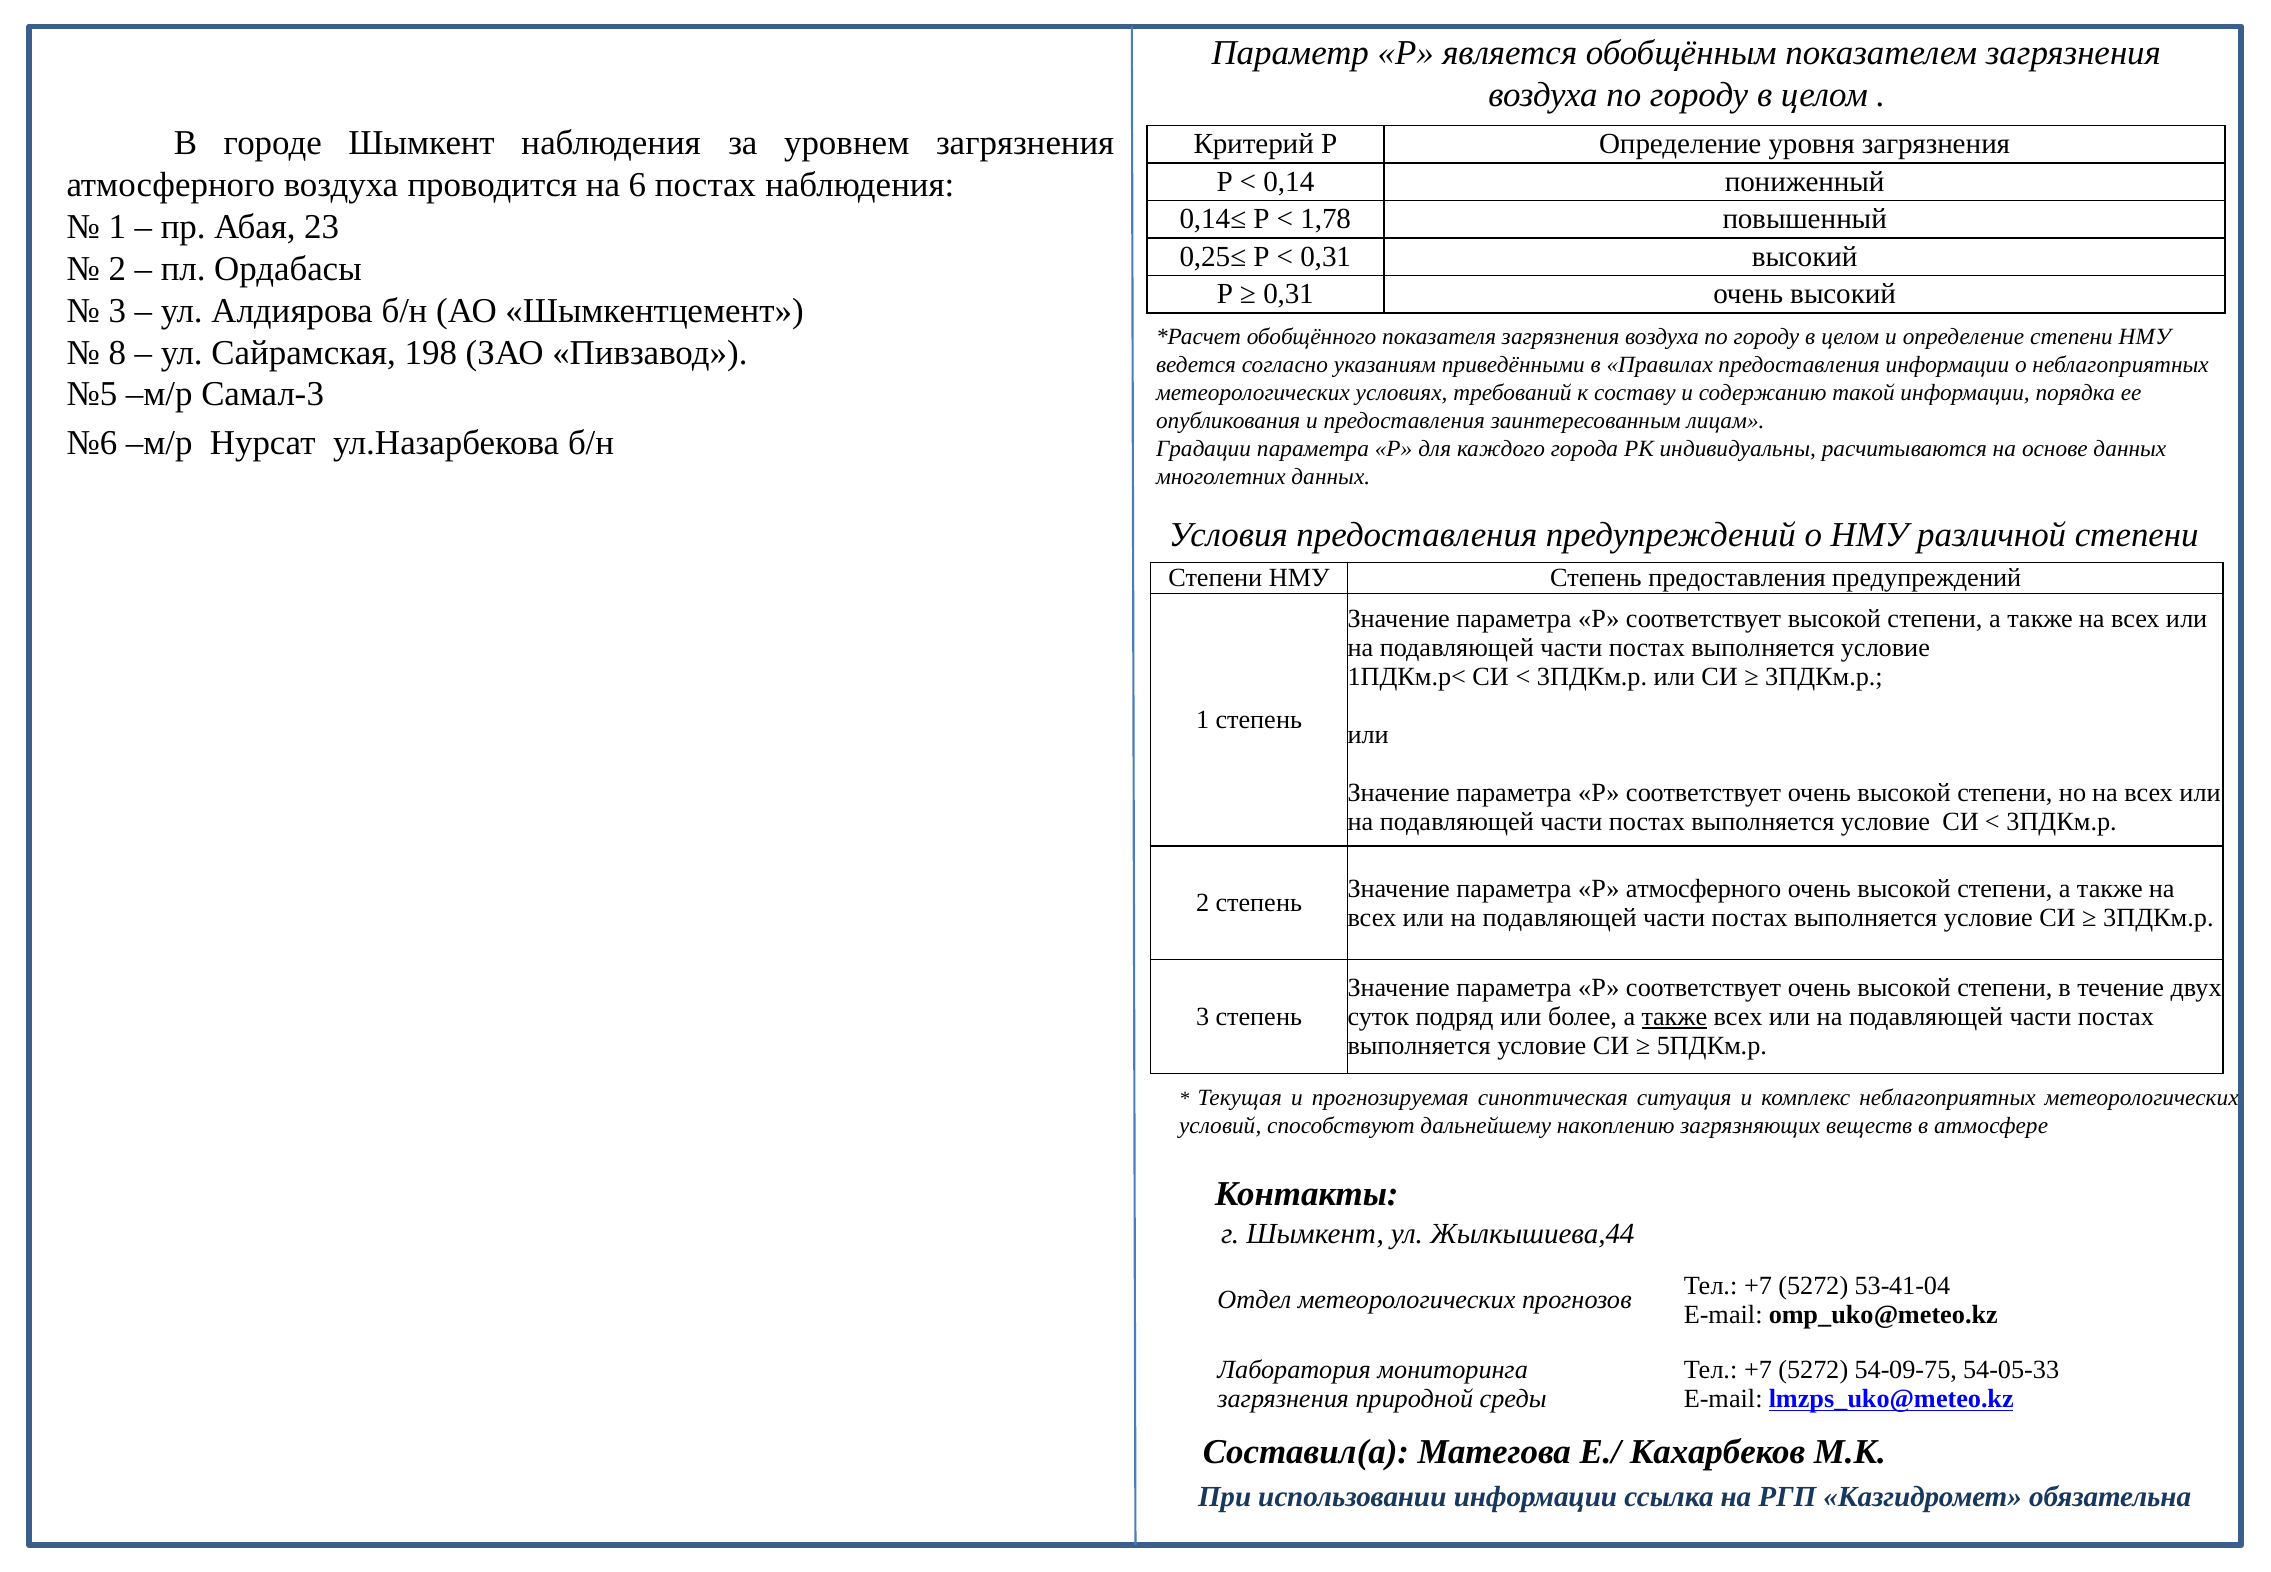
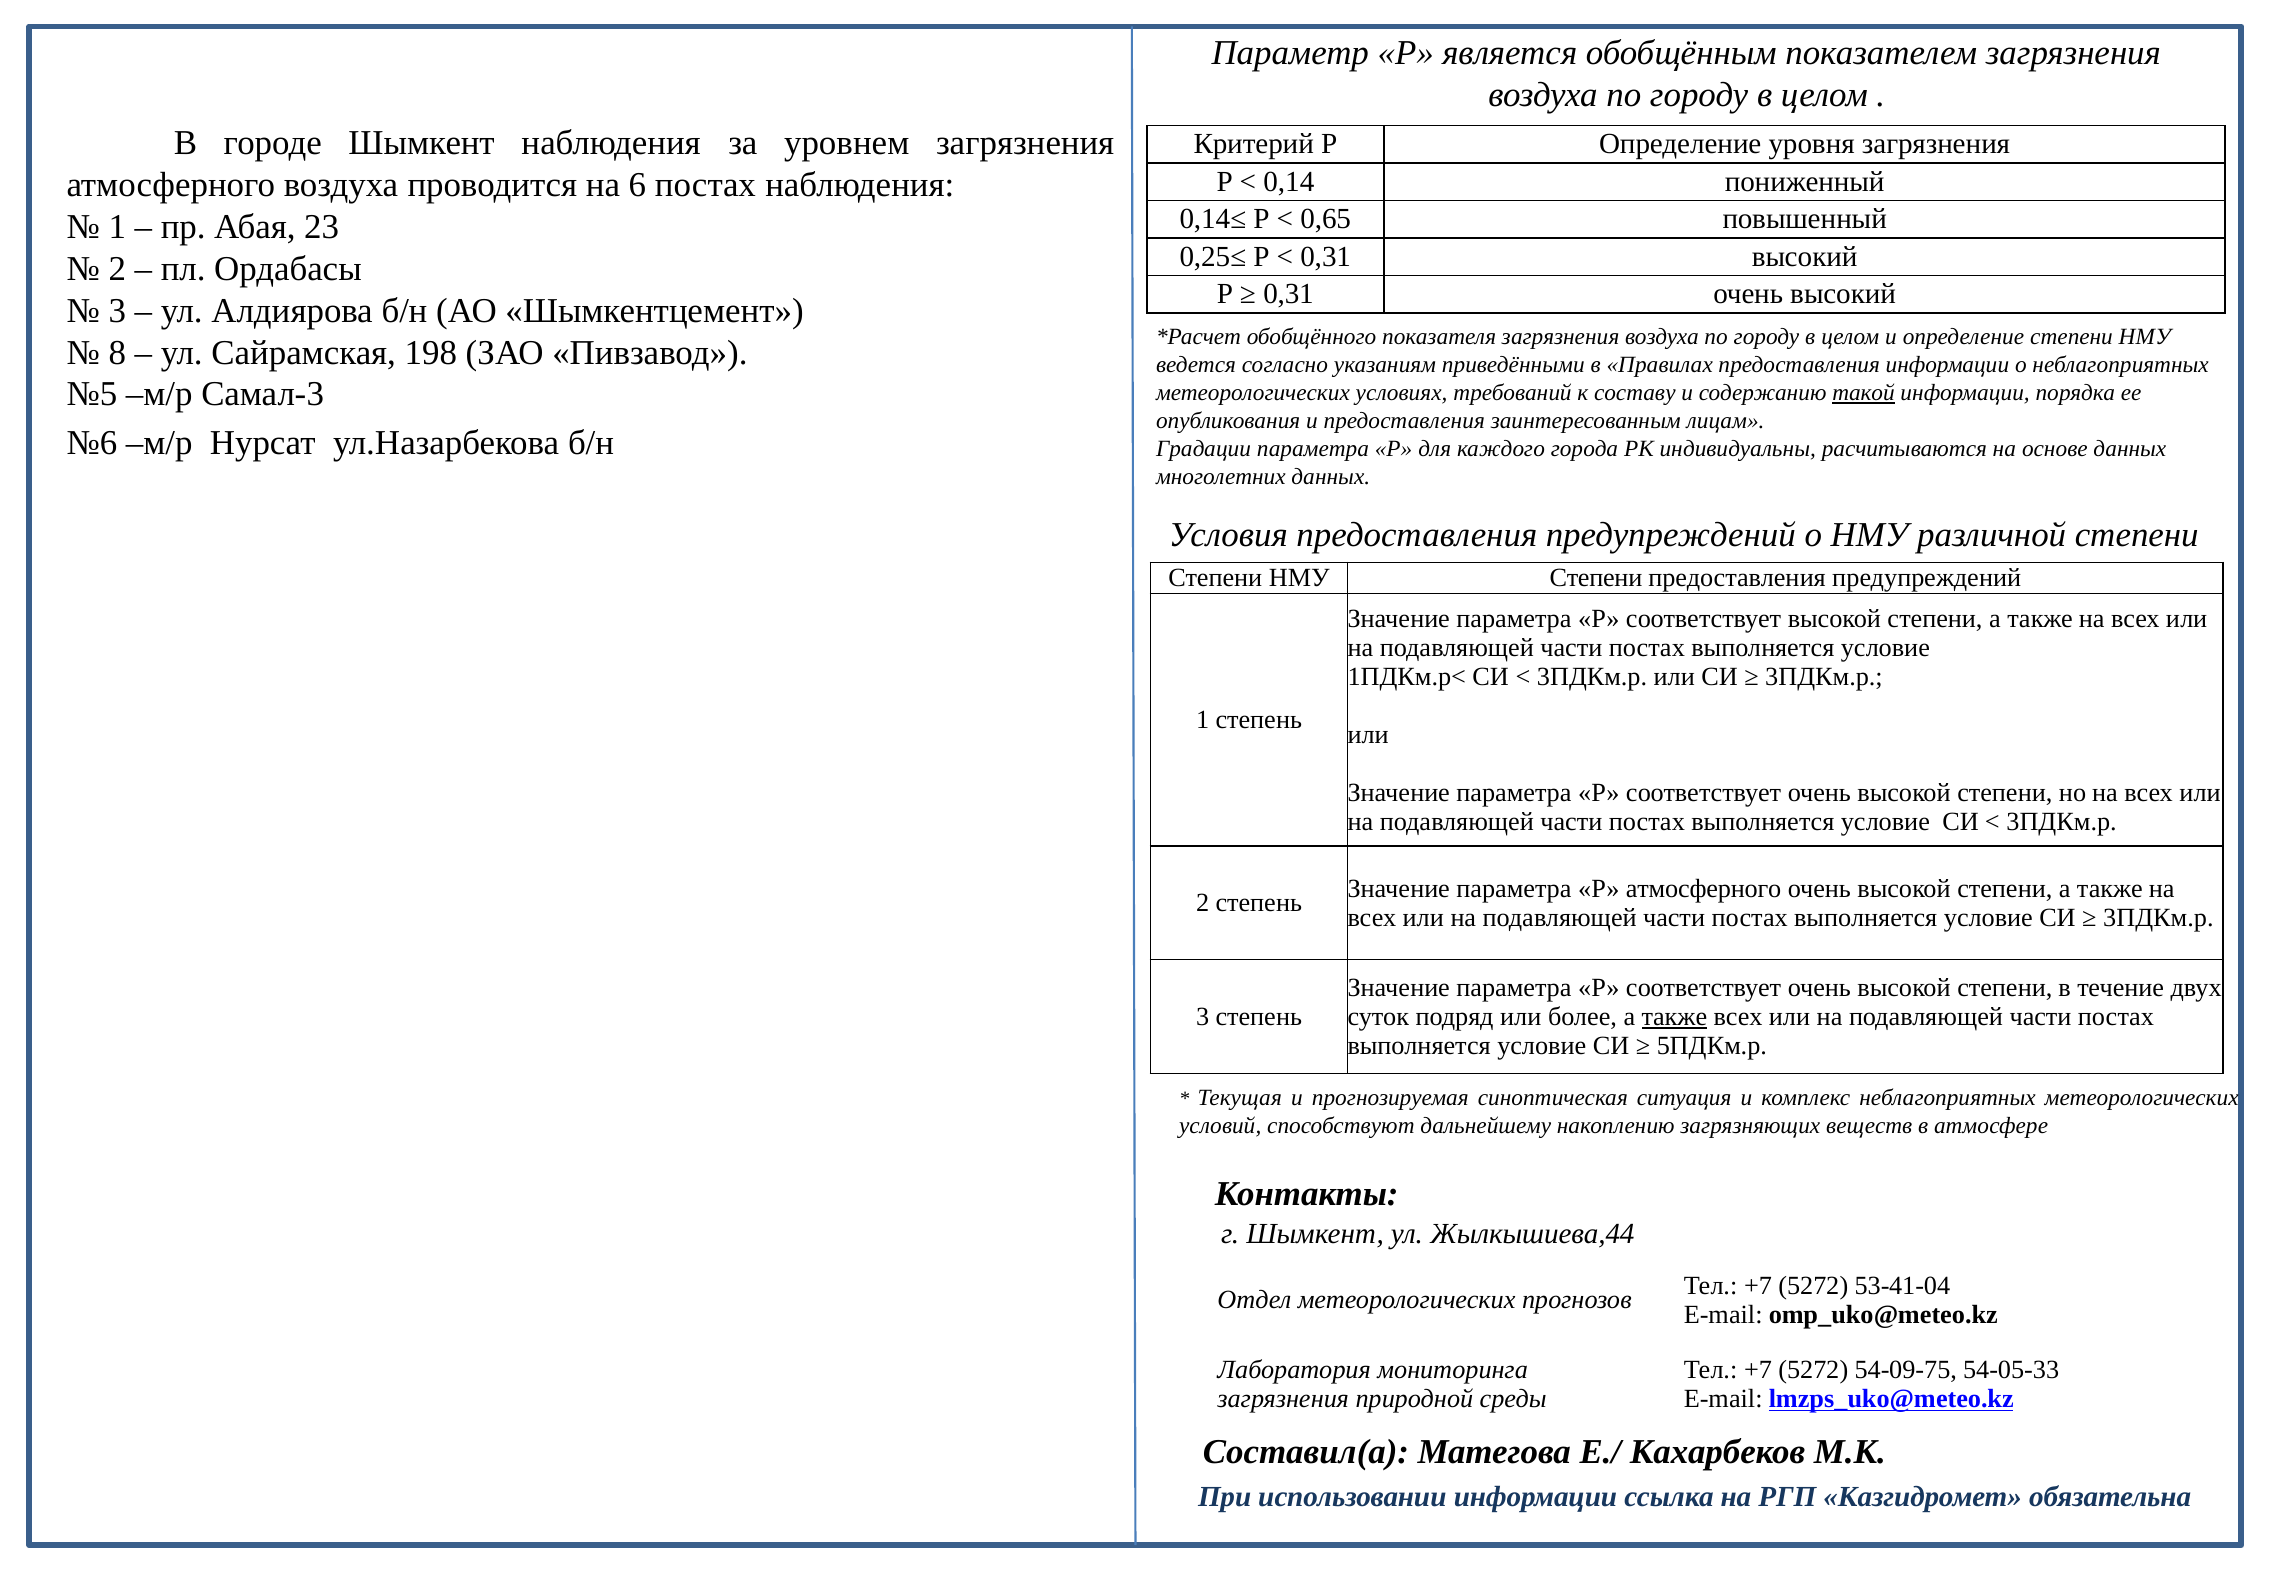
1,78: 1,78 -> 0,65
такой underline: none -> present
НМУ Степень: Степень -> Степени
